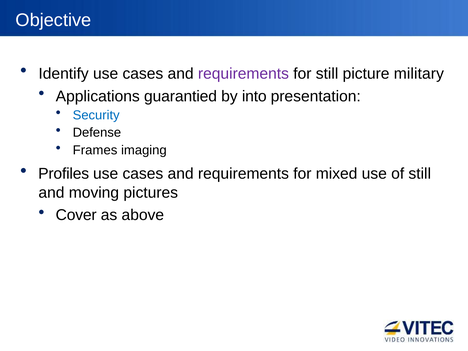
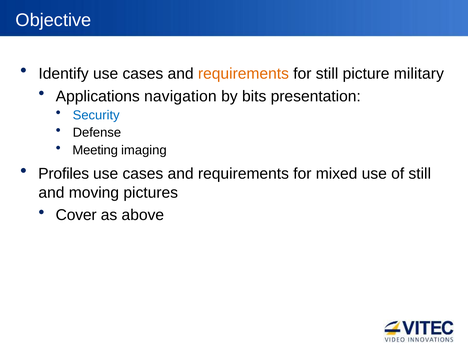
requirements at (243, 74) colour: purple -> orange
guarantied: guarantied -> navigation
into: into -> bits
Frames: Frames -> Meeting
